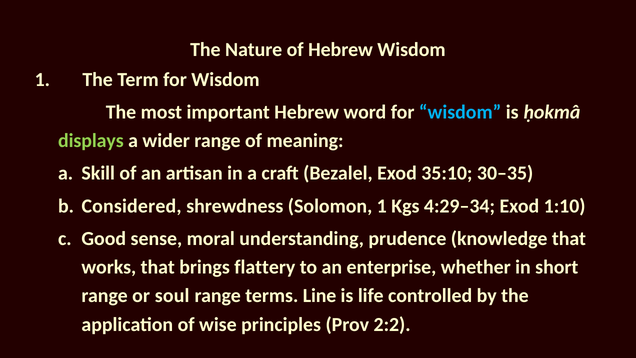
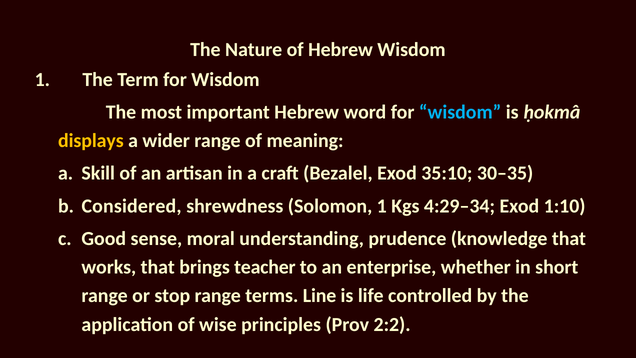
displays colour: light green -> yellow
flattery: flattery -> teacher
soul: soul -> stop
